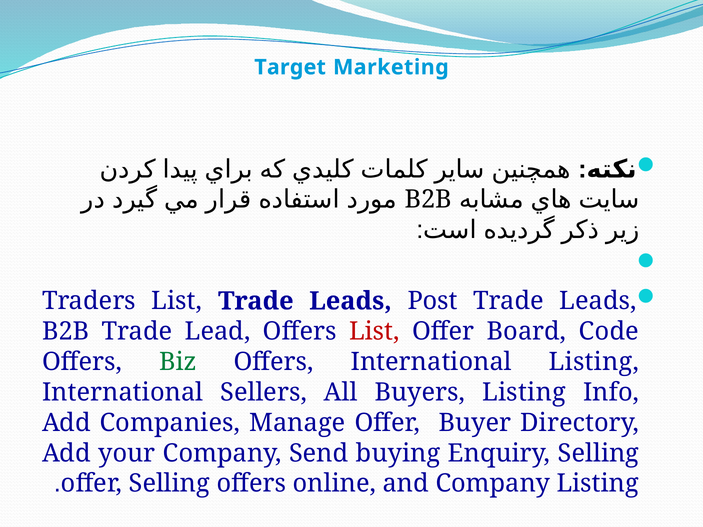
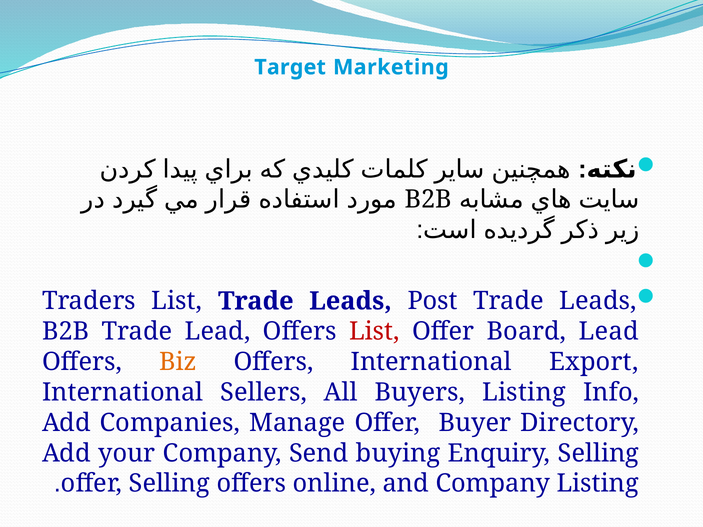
Board Code: Code -> Lead
Biz colour: green -> orange
International Listing: Listing -> Export
